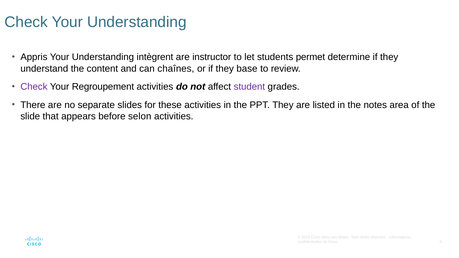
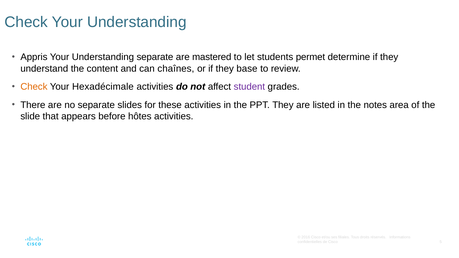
Understanding intègrent: intègrent -> separate
instructor: instructor -> mastered
Check at (34, 87) colour: purple -> orange
Regroupement: Regroupement -> Hexadécimale
selon: selon -> hôtes
